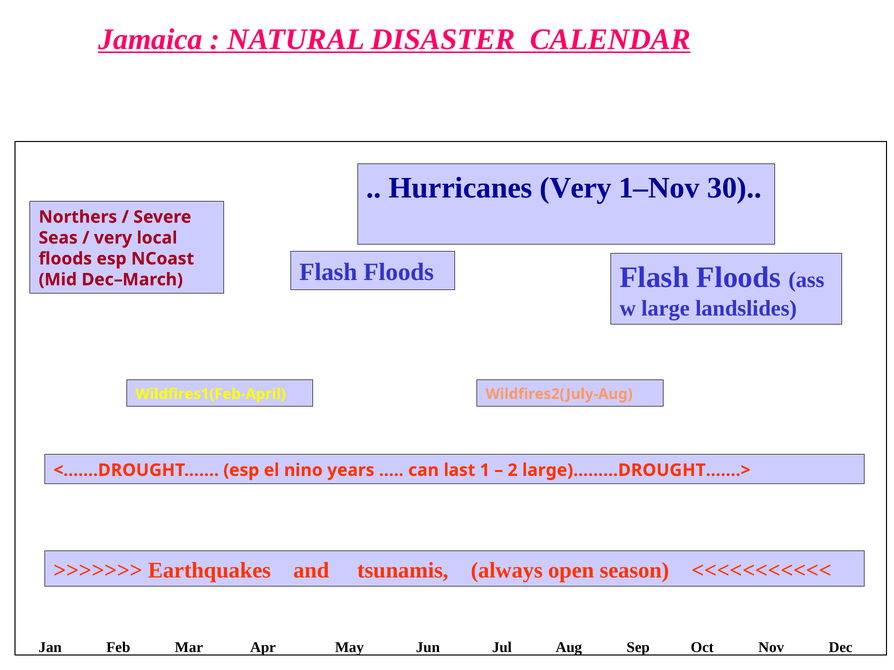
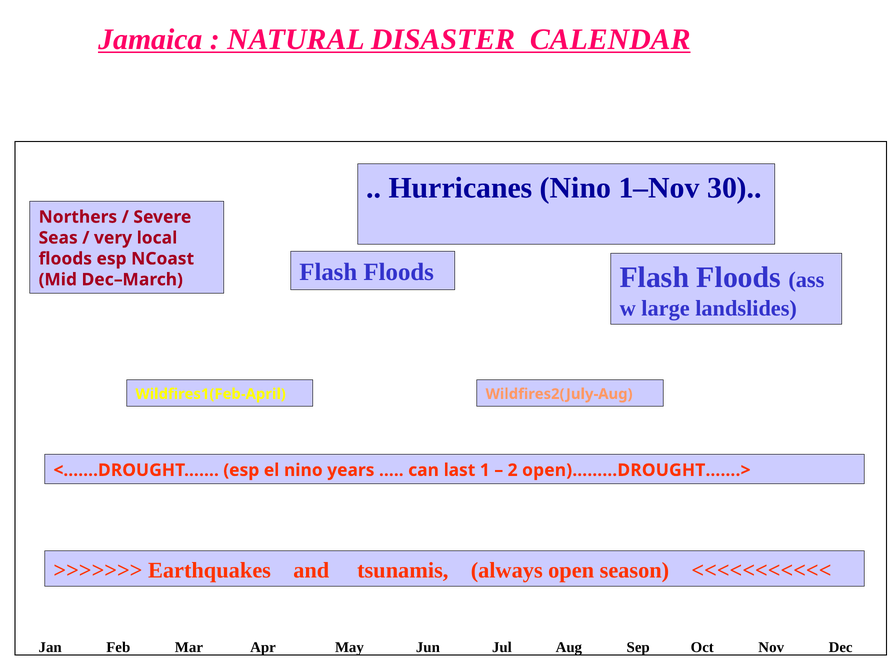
Hurricanes Very: Very -> Nino
large)………DROUGHT…….>: large)………DROUGHT…….> -> open)………DROUGHT…….>
